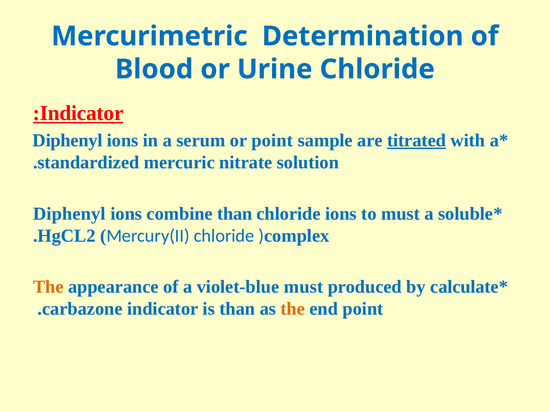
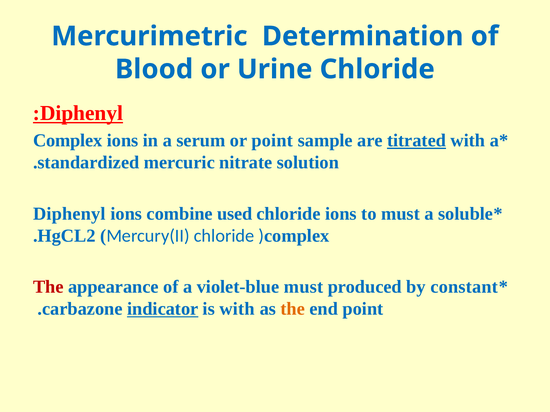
Indicator at (82, 113): Indicator -> Diphenyl
Diphenyl at (68, 141): Diphenyl -> Complex
combine than: than -> used
The at (48, 287) colour: orange -> red
calculate: calculate -> constant
indicator at (163, 309) underline: none -> present
is than: than -> with
